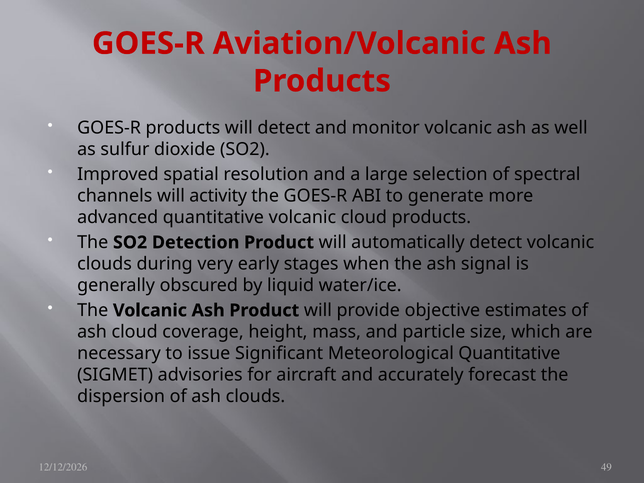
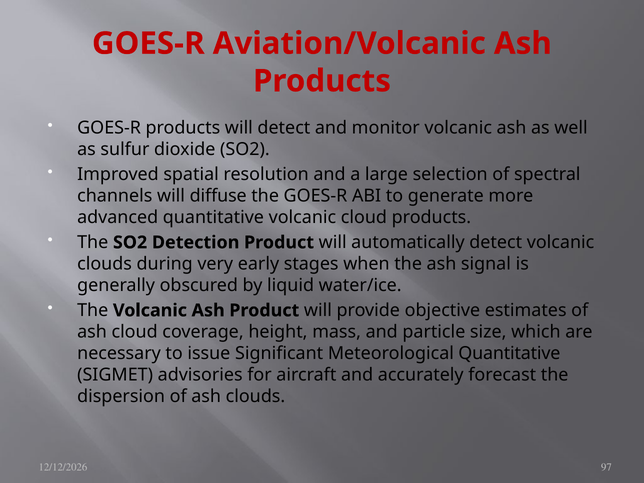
activity: activity -> diffuse
49: 49 -> 97
